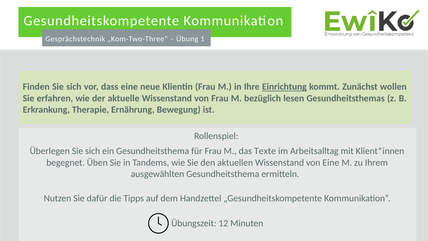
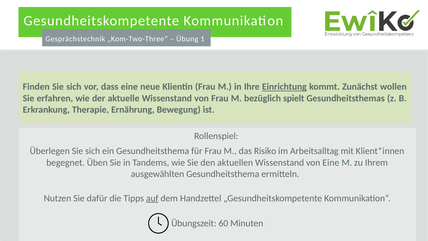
lesen: lesen -> spielt
Texte: Texte -> Risiko
auf underline: none -> present
12: 12 -> 60
